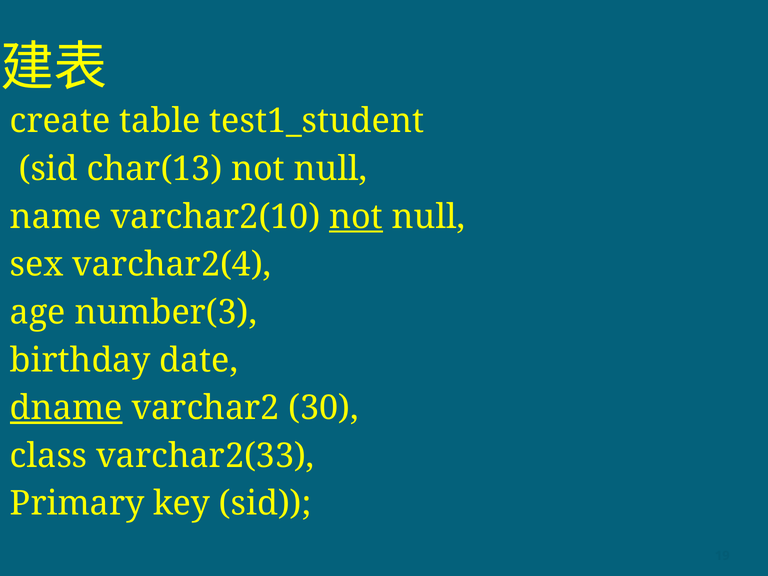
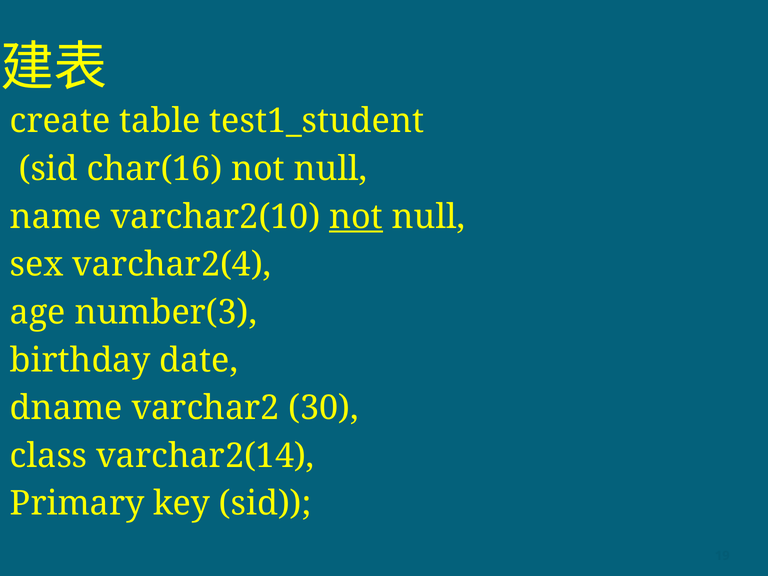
char(13: char(13 -> char(16
dname underline: present -> none
varchar2(33: varchar2(33 -> varchar2(14
